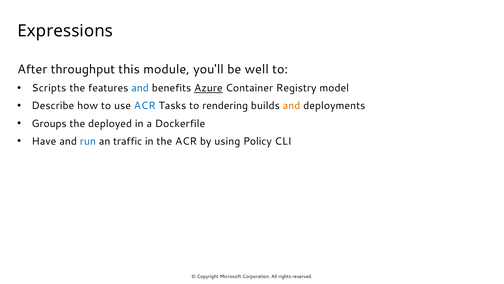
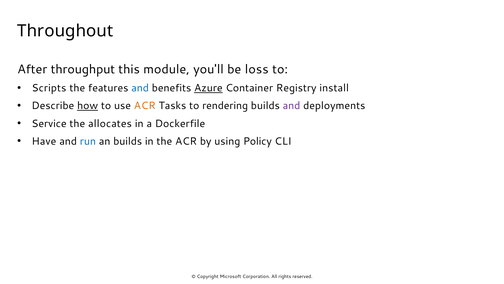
Expressions: Expressions -> Throughout
well: well -> loss
model: model -> install
how underline: none -> present
ACR at (145, 106) colour: blue -> orange
and at (292, 106) colour: orange -> purple
Groups: Groups -> Service
deployed: deployed -> allocates
an traffic: traffic -> builds
